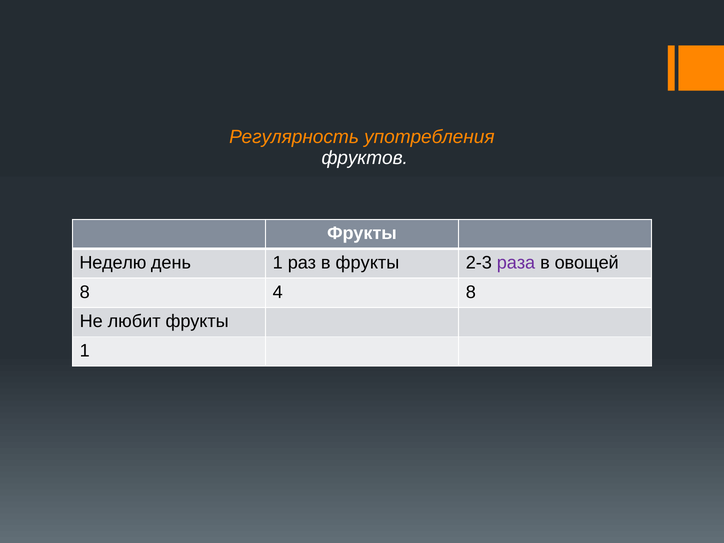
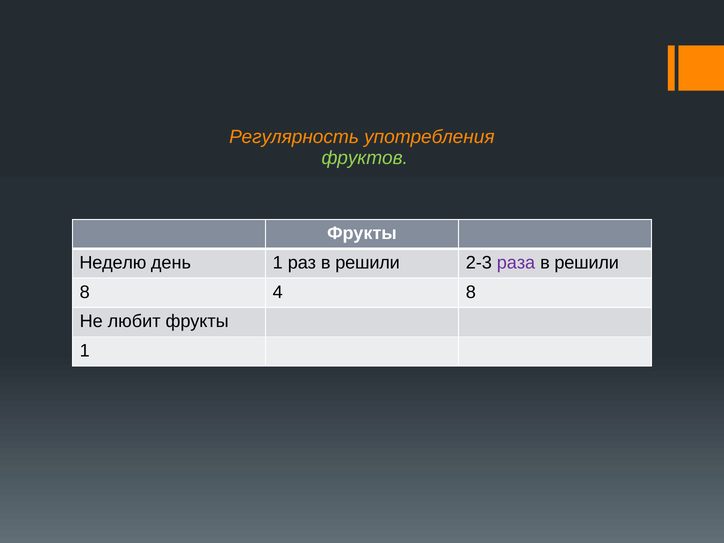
фруктов colour: white -> light green
раз в фрукты: фрукты -> решили
овощей at (587, 263): овощей -> решили
